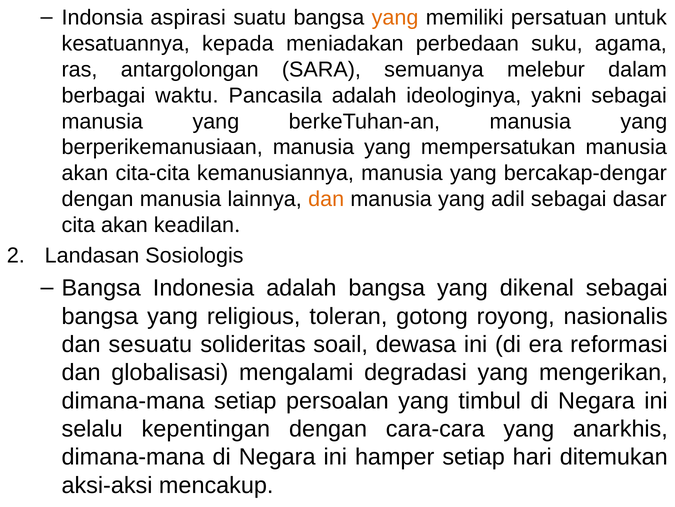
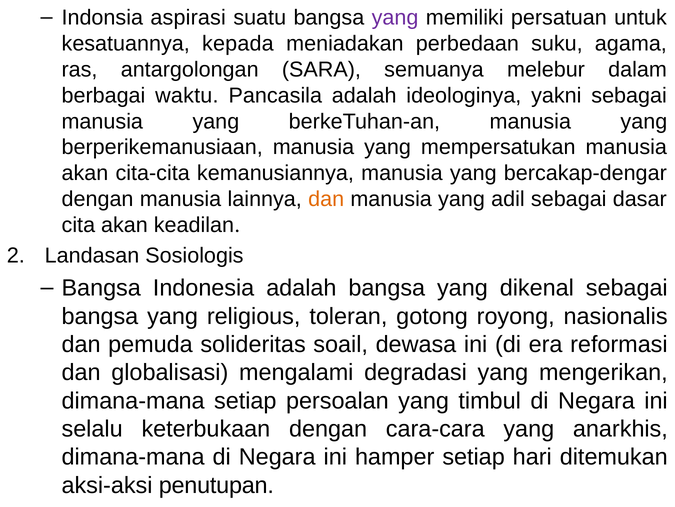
yang at (395, 18) colour: orange -> purple
sesuatu: sesuatu -> pemuda
kepentingan: kepentingan -> keterbukaan
mencakup: mencakup -> penutupan
